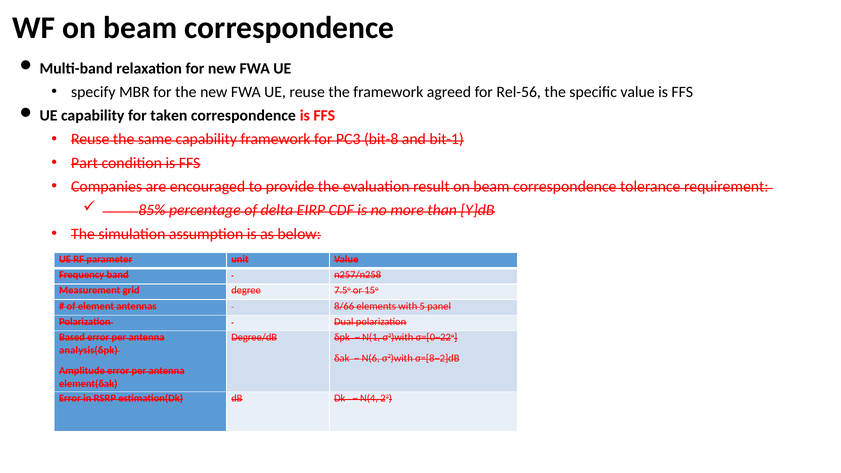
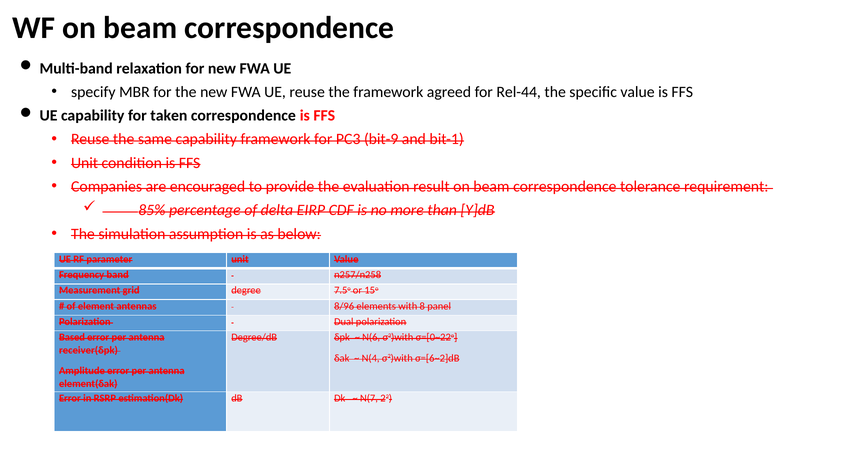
Rel-56: Rel-56 -> Rel-44
bit-8: bit-8 -> bit-9
Part at (85, 163): Part -> Unit
8/66: 8/66 -> 8/96
5: 5 -> 8
N(1: N(1 -> N(6
analysis(δpk: analysis(δpk -> receiver(δpk
N(6: N(6 -> N(4
σ=[8~2]dB: σ=[8~2]dB -> σ=[6~2]dB
N(4: N(4 -> N(7
